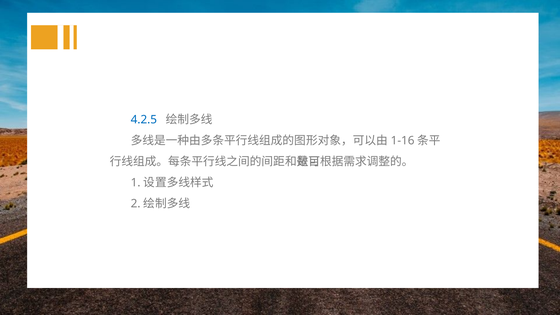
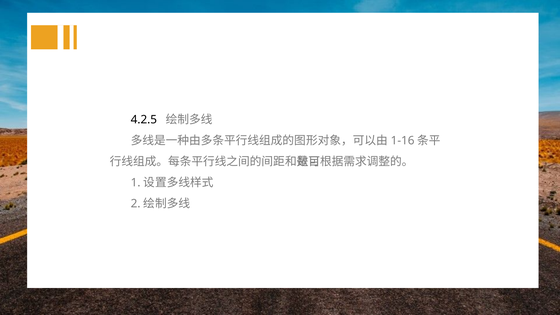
4.2.5 colour: blue -> black
